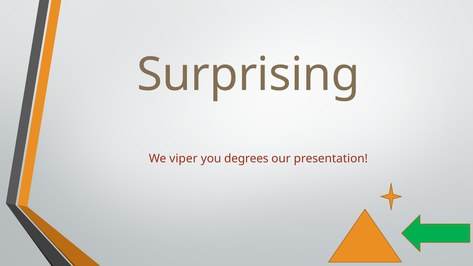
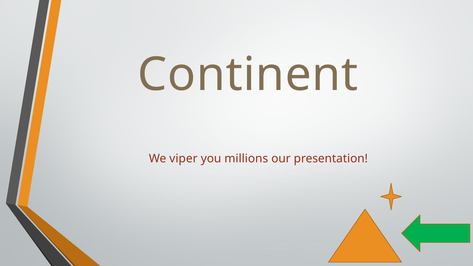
Surprising: Surprising -> Continent
degrees: degrees -> millions
